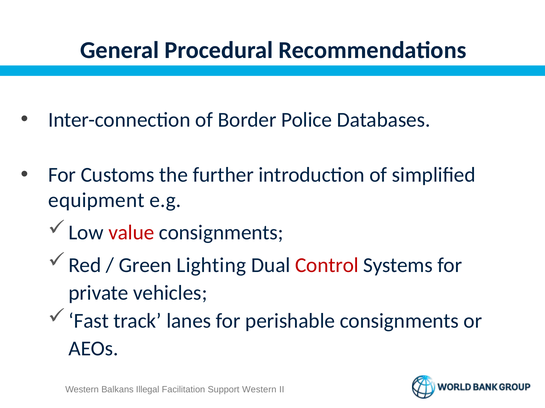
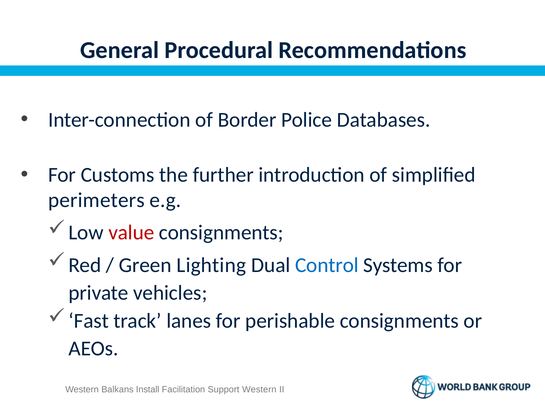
equipment: equipment -> perimeters
Control colour: red -> blue
Illegal: Illegal -> Install
